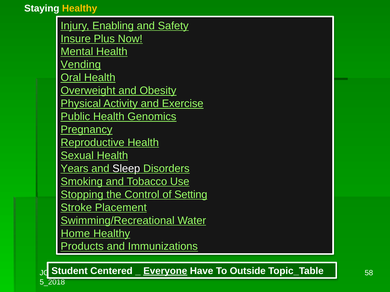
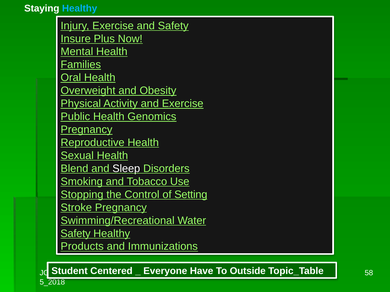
Healthy at (80, 8) colour: yellow -> light blue
Injury Enabling: Enabling -> Exercise
Vending: Vending -> Families
Years: Years -> Blend
Stroke Placement: Placement -> Pregnancy
Home at (75, 234): Home -> Safety
Everyone underline: present -> none
